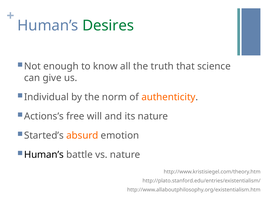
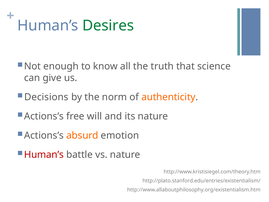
Individual: Individual -> Decisions
Started’s at (44, 135): Started’s -> Actions’s
Human’s at (44, 154) colour: black -> red
